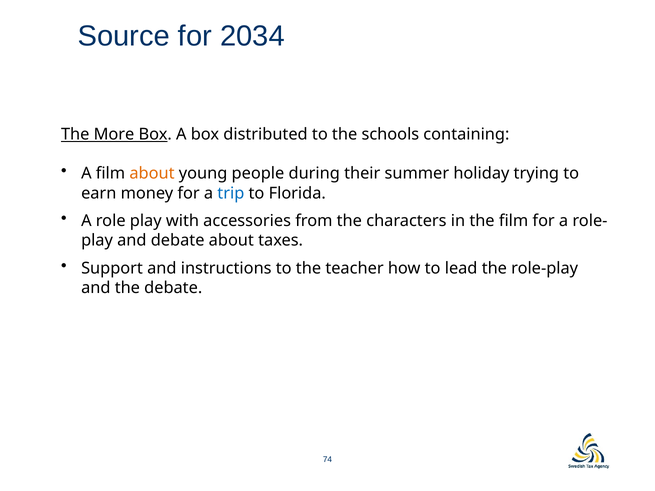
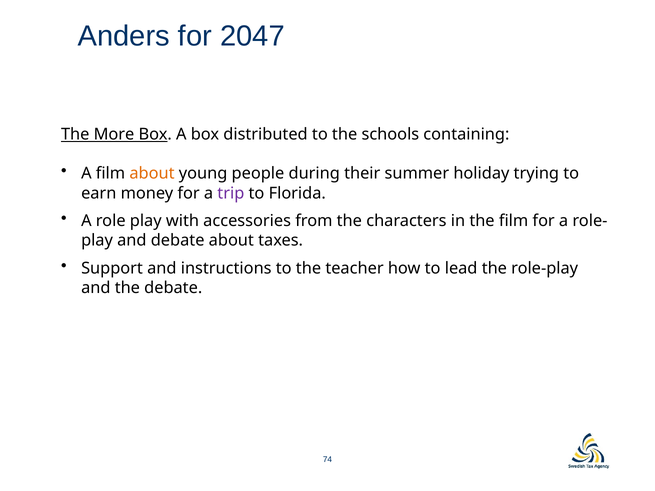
Source: Source -> Anders
2034: 2034 -> 2047
trip colour: blue -> purple
